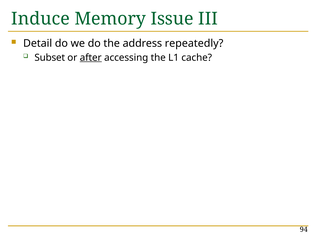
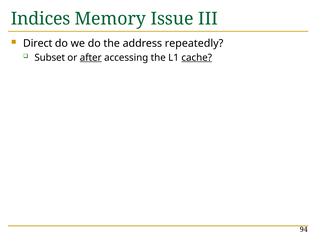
Induce: Induce -> Indices
Detail: Detail -> Direct
cache underline: none -> present
